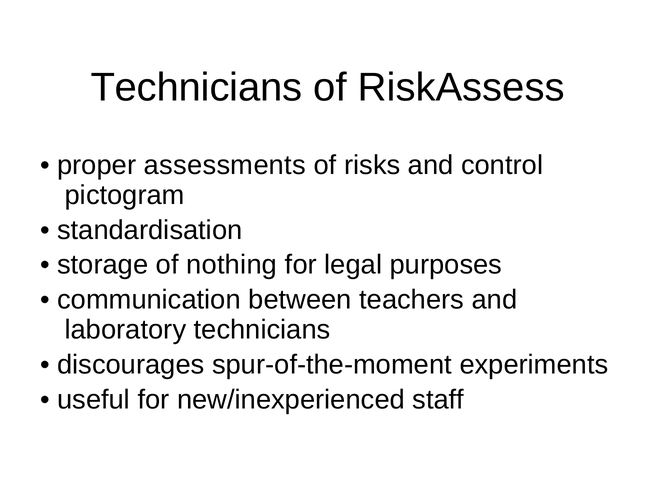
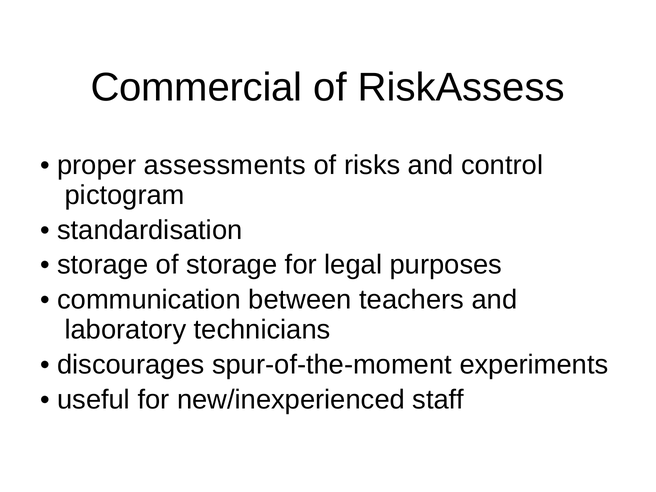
Technicians at (196, 88): Technicians -> Commercial
of nothing: nothing -> storage
